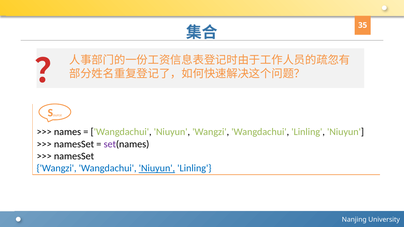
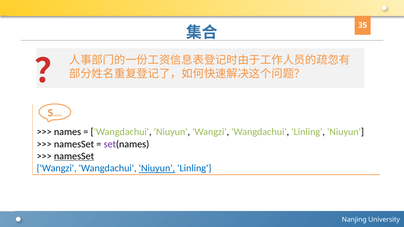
namesSet at (74, 156) underline: none -> present
